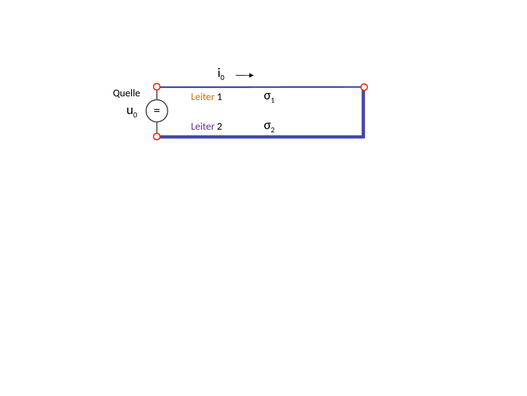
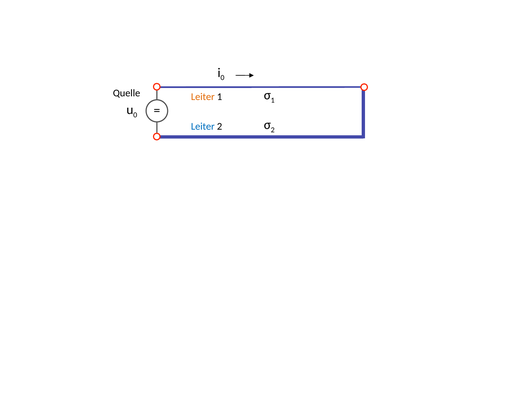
Leiter at (203, 126) colour: purple -> blue
